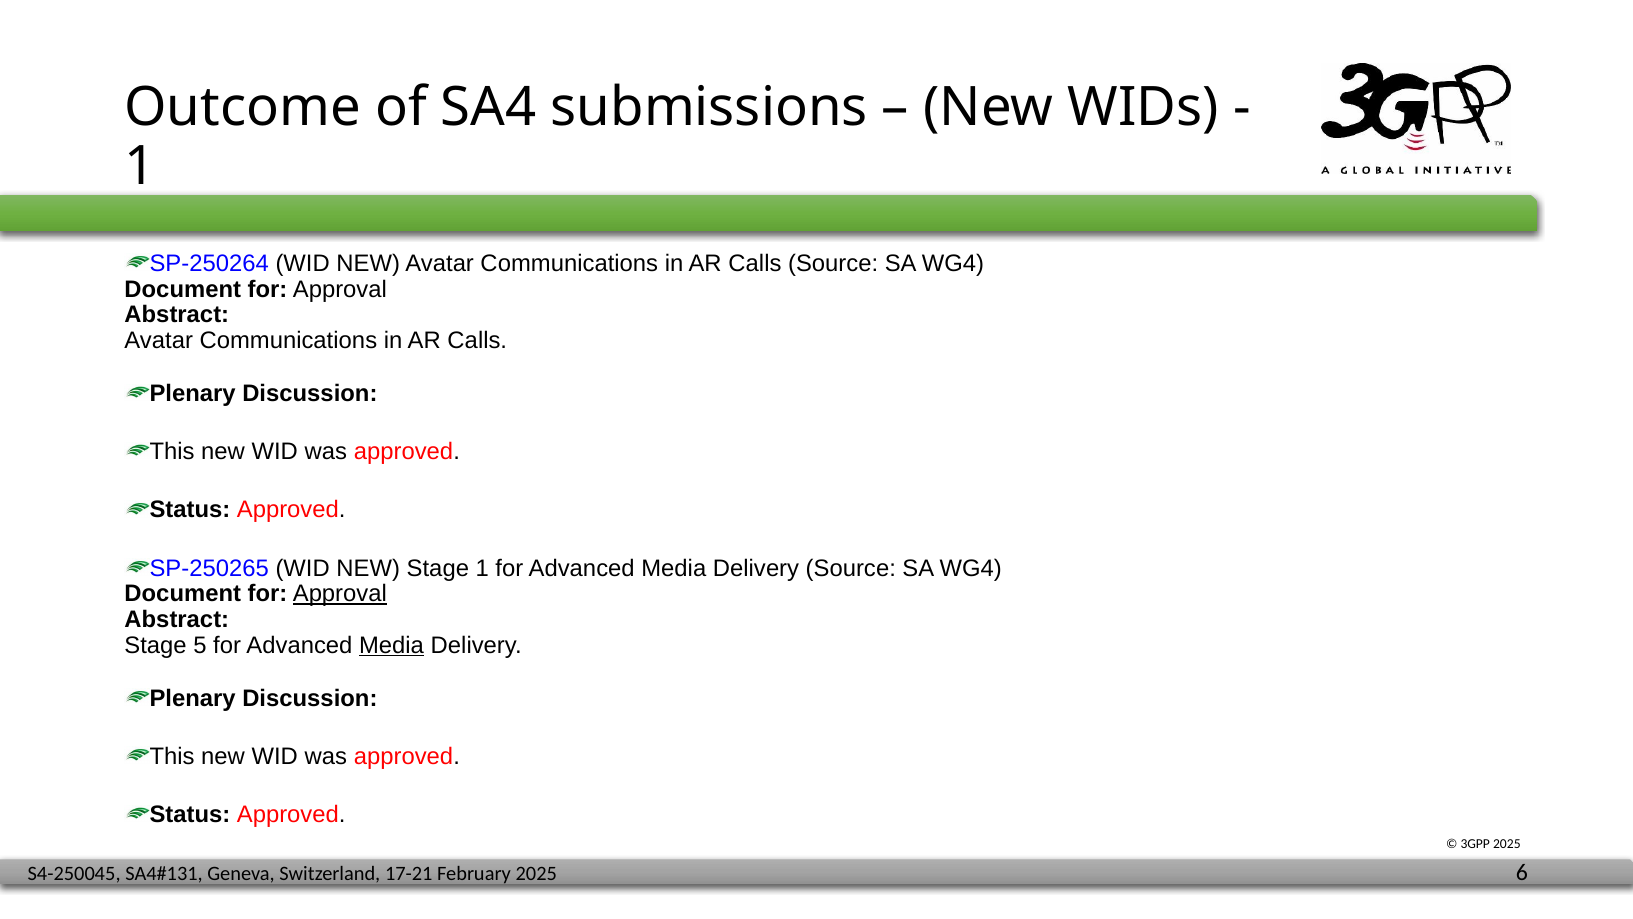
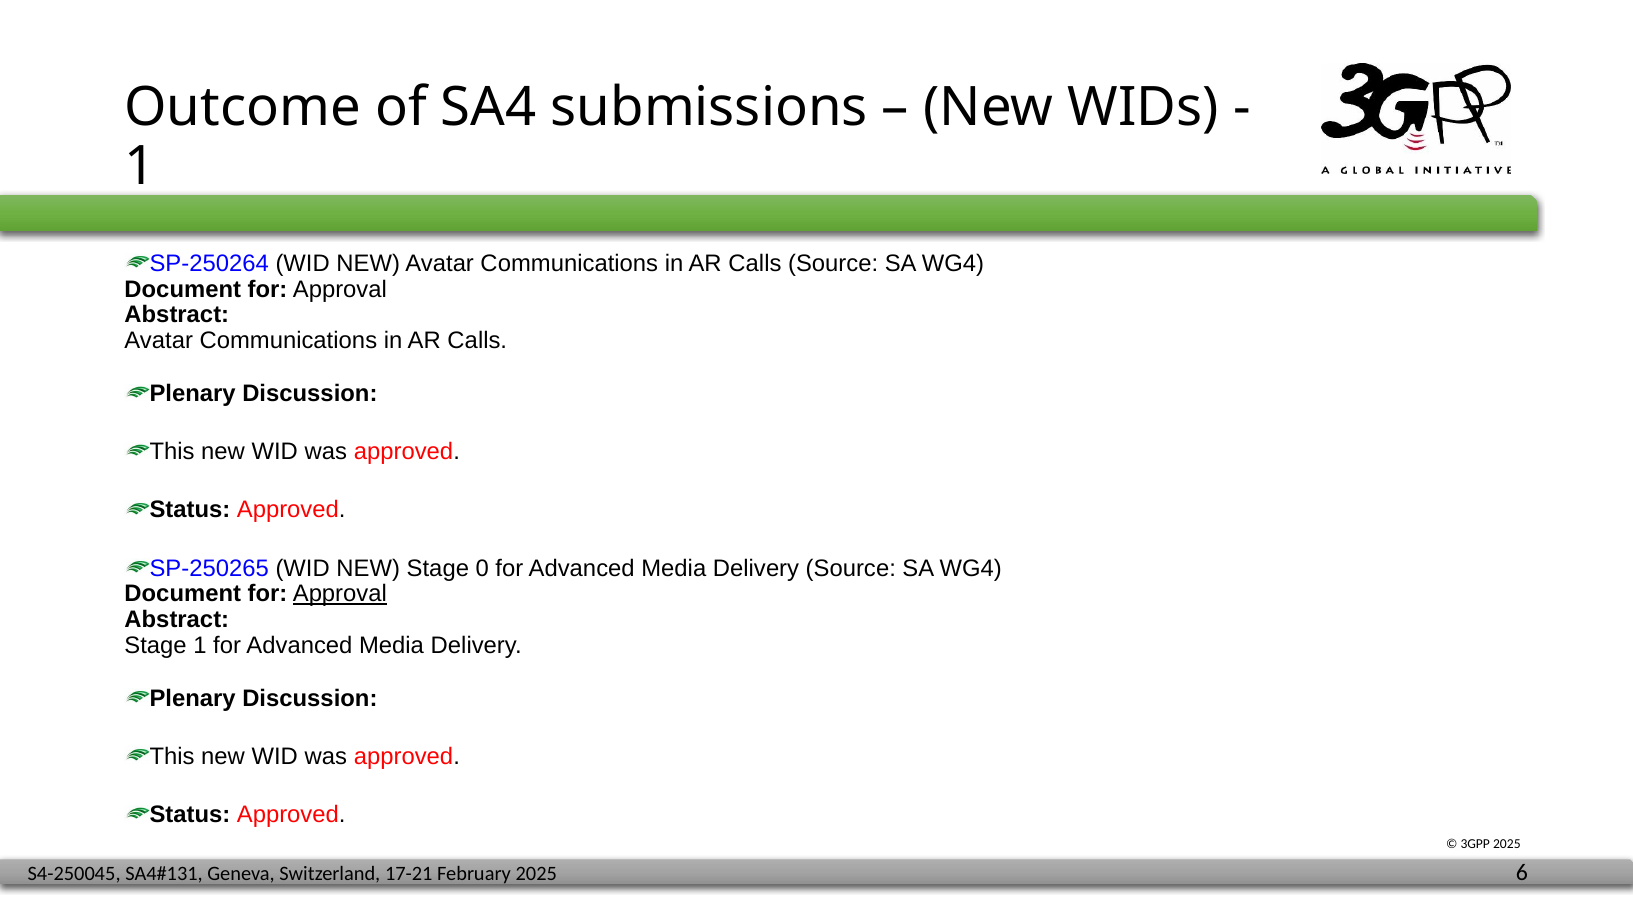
Stage 1: 1 -> 0
Stage 5: 5 -> 1
Media at (392, 645) underline: present -> none
